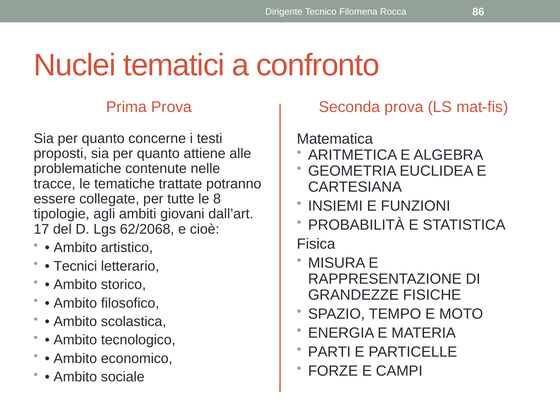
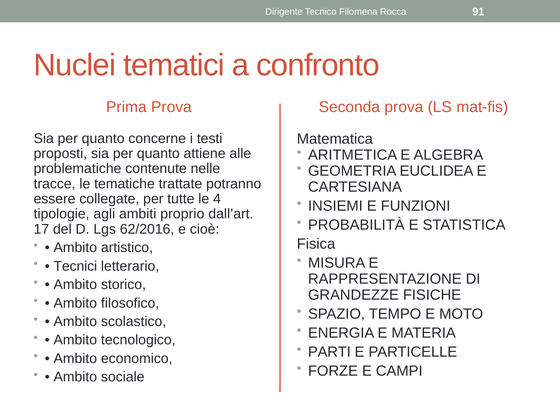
86: 86 -> 91
8: 8 -> 4
giovani: giovani -> proprio
62/2068: 62/2068 -> 62/2016
scolastica: scolastica -> scolastico
